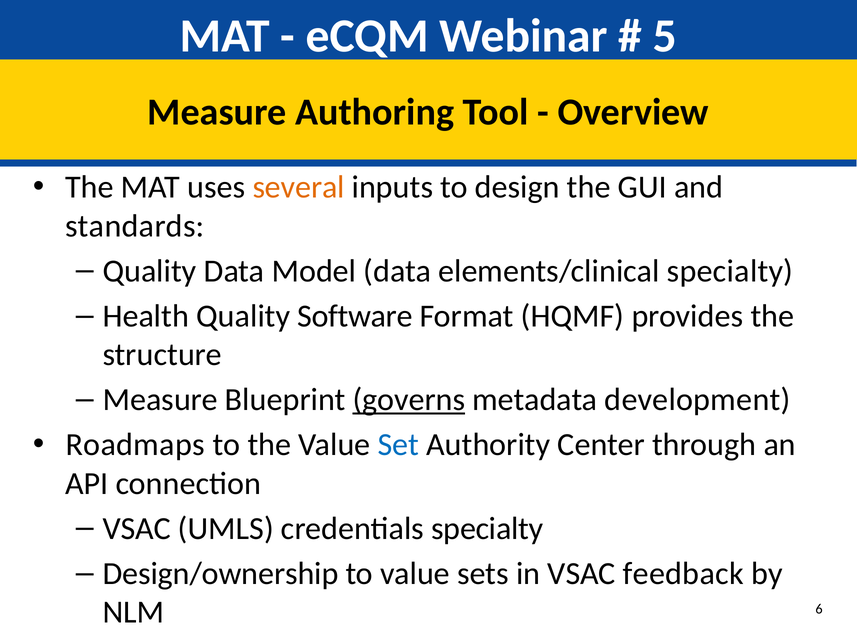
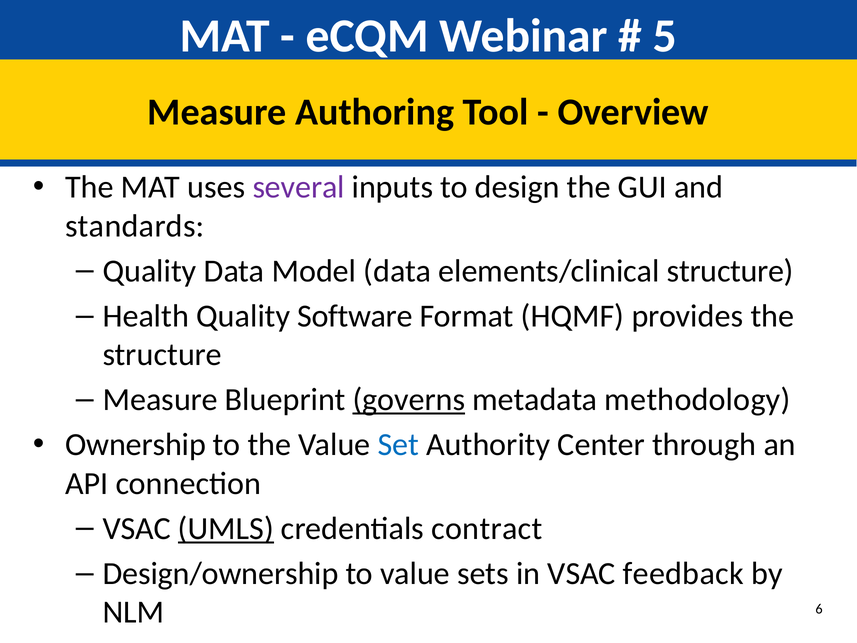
several colour: orange -> purple
elements/clinical specialty: specialty -> structure
development: development -> methodology
Roadmaps: Roadmaps -> Ownership
UMLS underline: none -> present
credentials specialty: specialty -> contract
